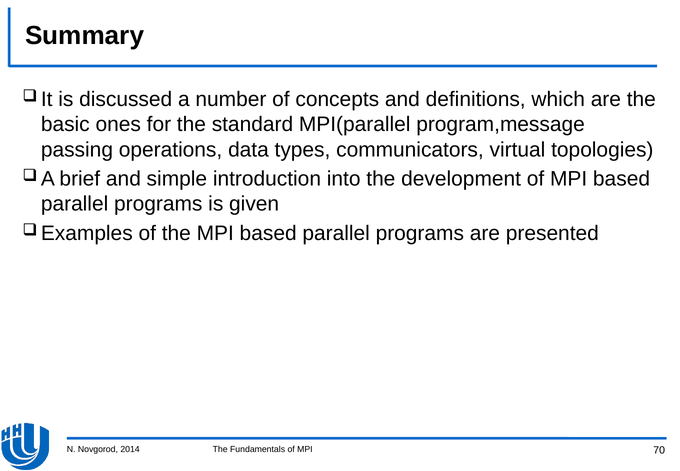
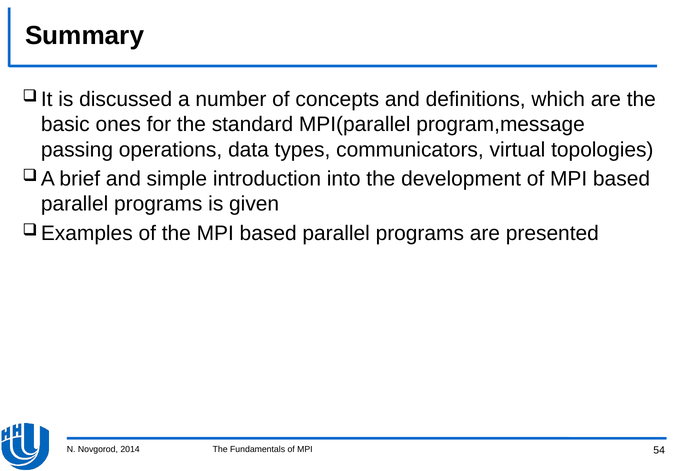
70: 70 -> 54
